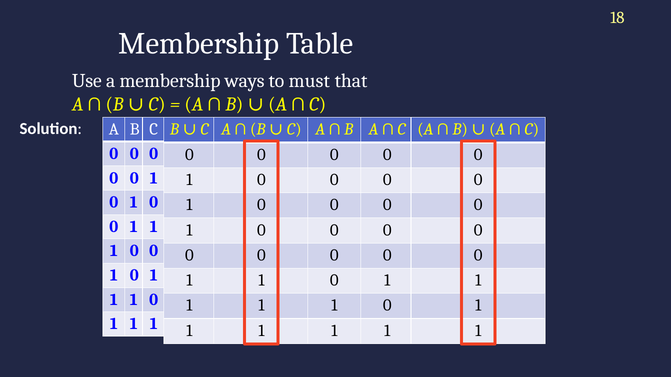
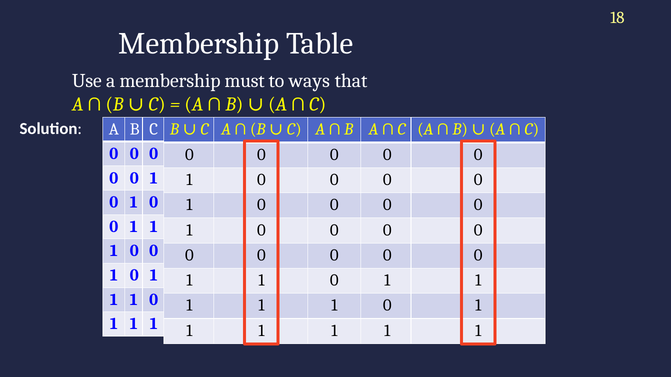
ways: ways -> must
must: must -> ways
